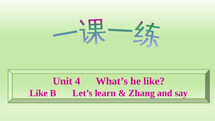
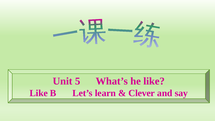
4: 4 -> 5
Zhang: Zhang -> Clever
